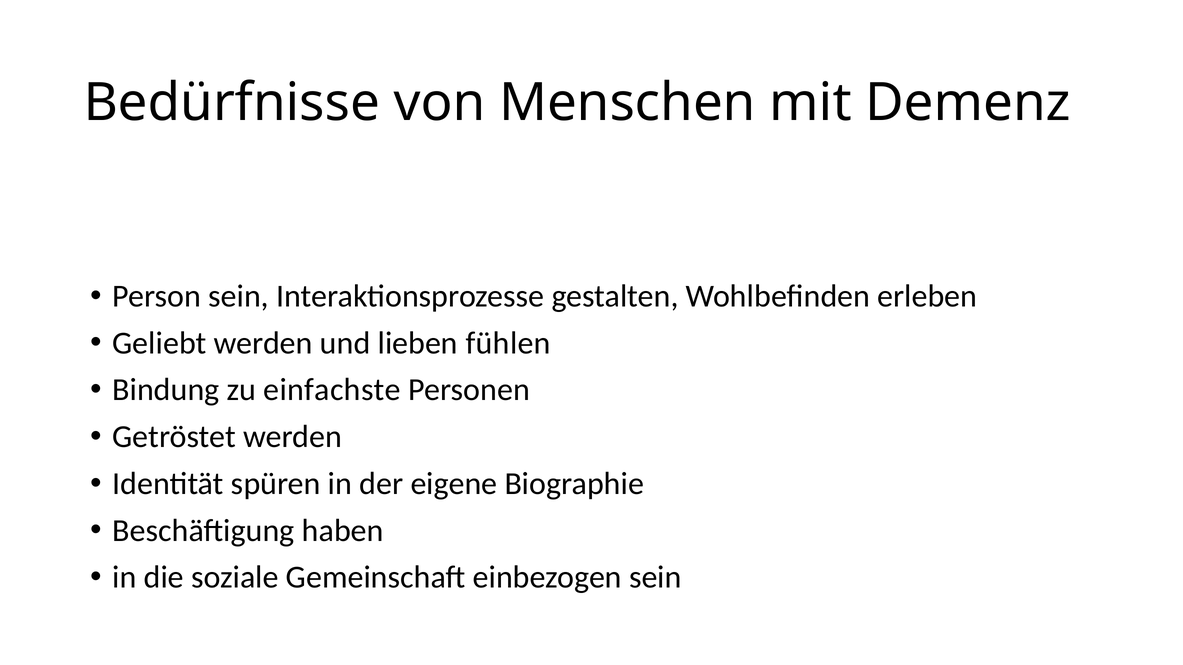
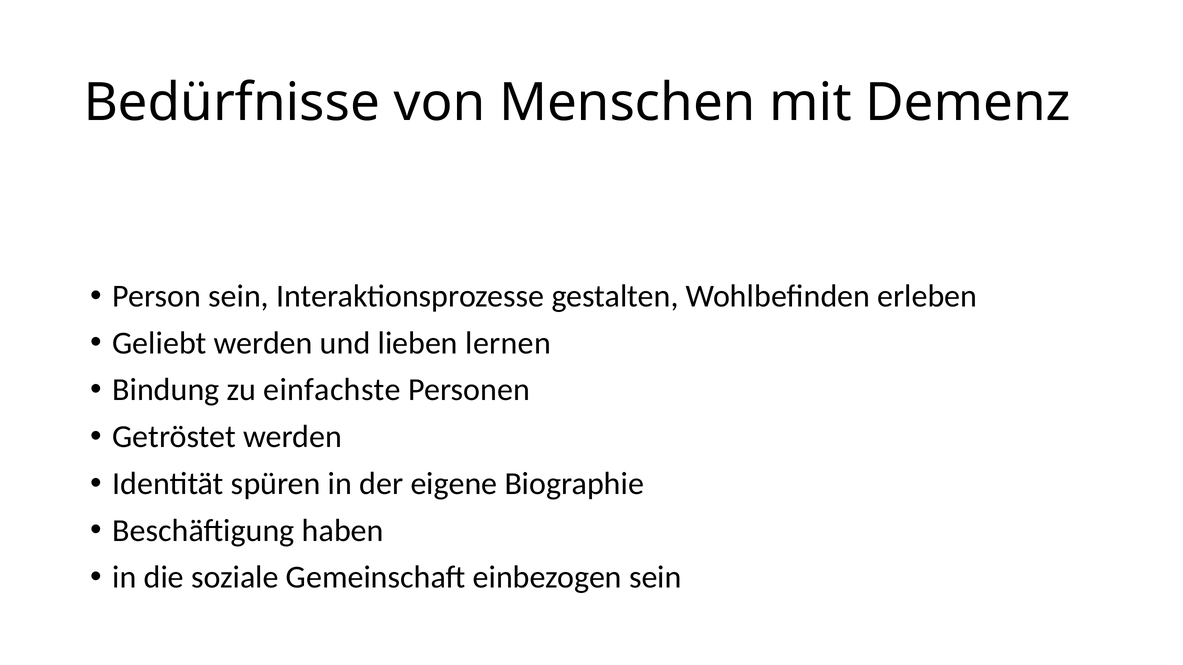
fühlen: fühlen -> lernen
